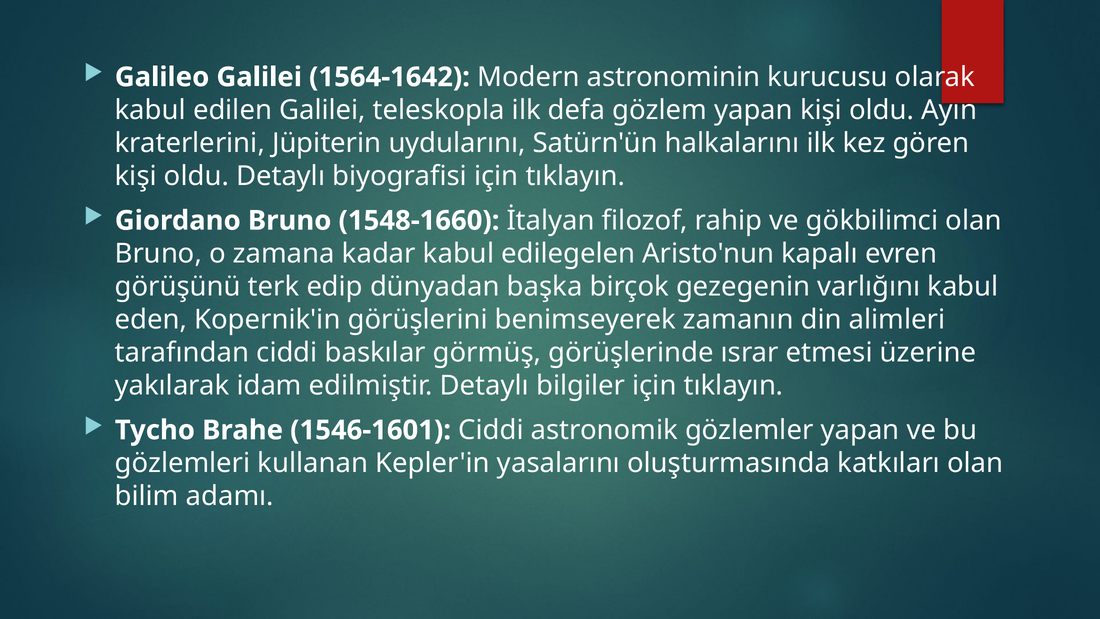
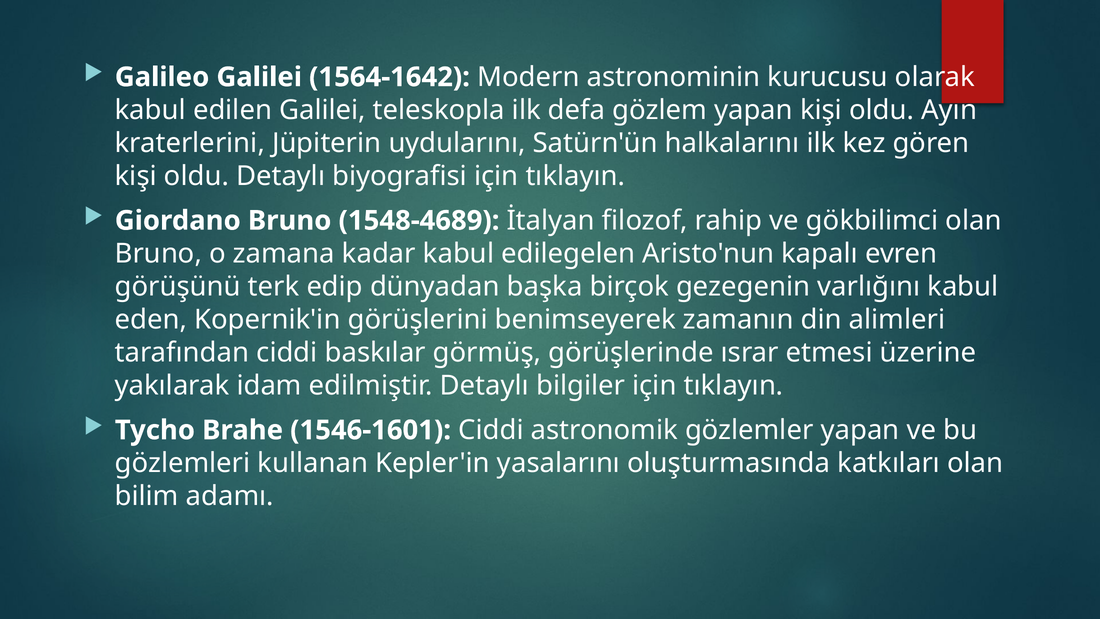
1548-1660: 1548-1660 -> 1548-4689
